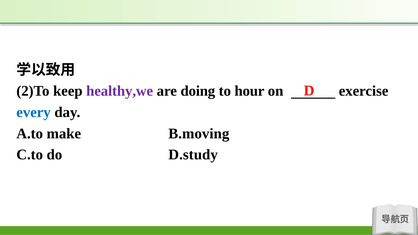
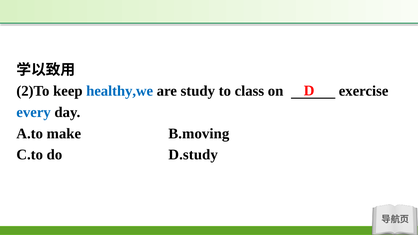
healthy,we colour: purple -> blue
doing: doing -> study
hour: hour -> class
